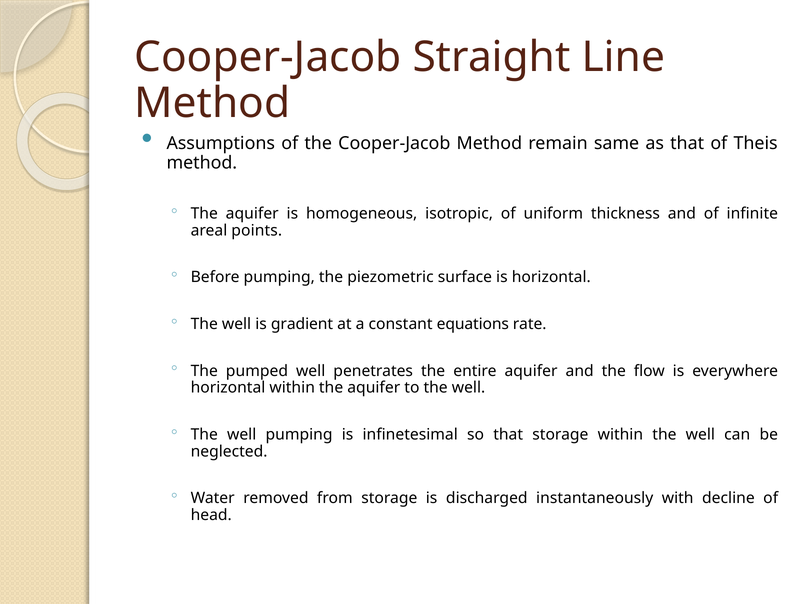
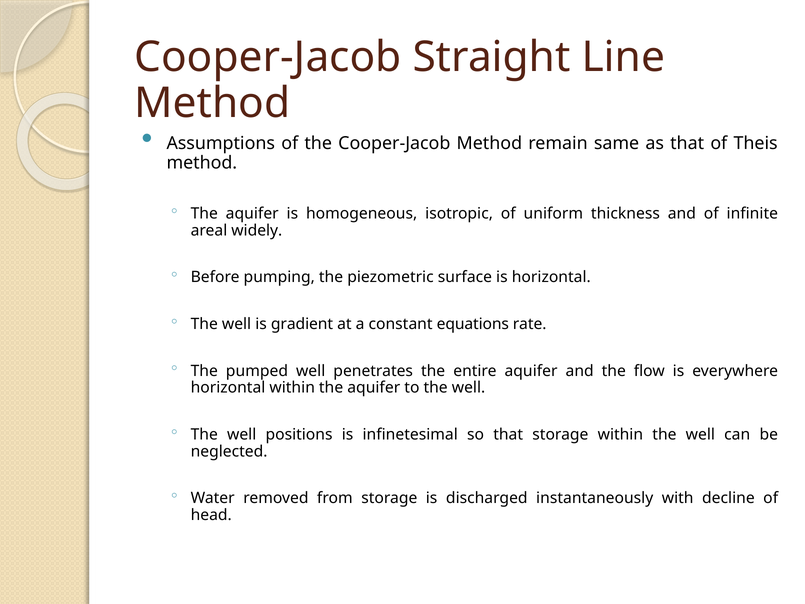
points: points -> widely
well pumping: pumping -> positions
